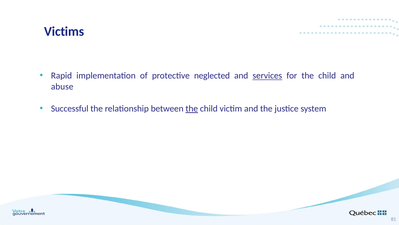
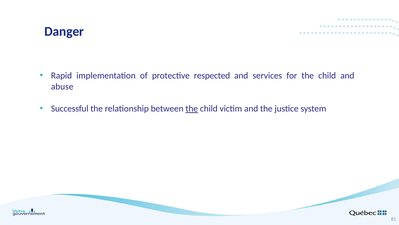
Victims: Victims -> Danger
neglected: neglected -> respected
services underline: present -> none
